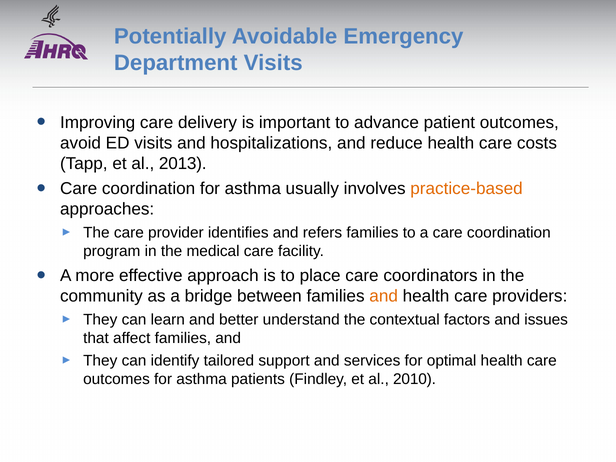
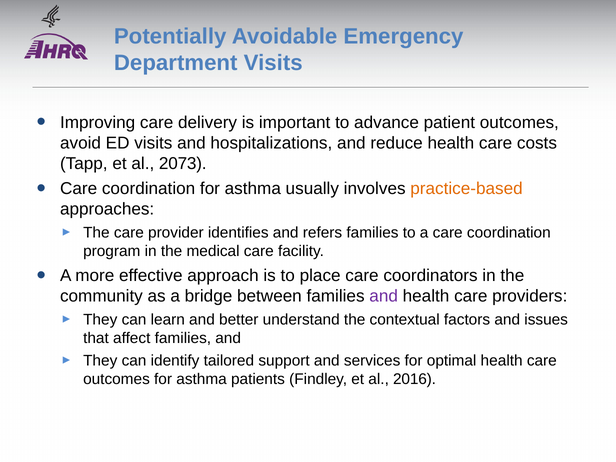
2013: 2013 -> 2073
and at (384, 296) colour: orange -> purple
2010: 2010 -> 2016
